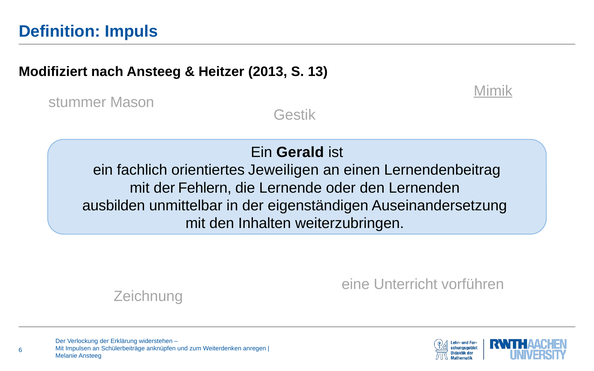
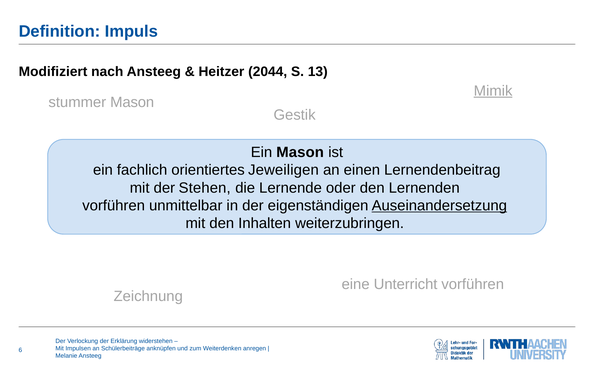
2013: 2013 -> 2044
Ein Gerald: Gerald -> Mason
Fehlern: Fehlern -> Stehen
ausbilden at (114, 206): ausbilden -> vorführen
Auseinandersetzung underline: none -> present
